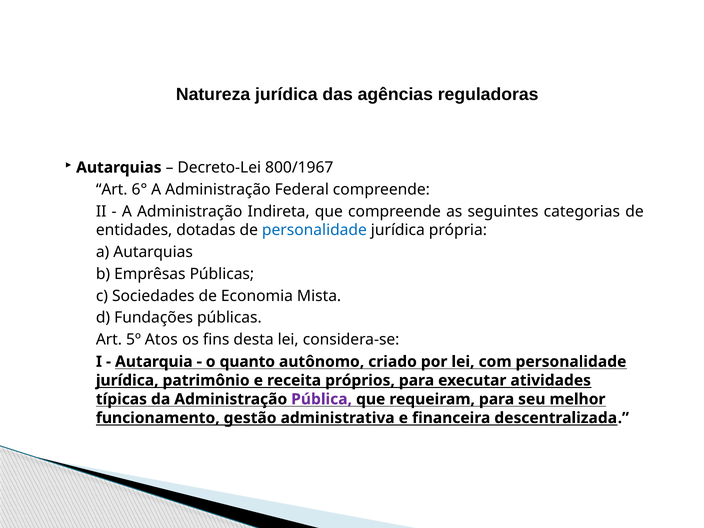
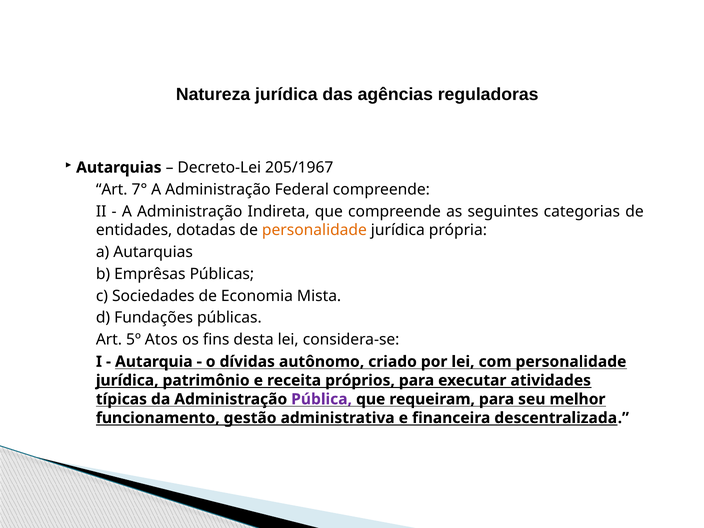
800/1967: 800/1967 -> 205/1967
6°: 6° -> 7°
personalidade at (314, 230) colour: blue -> orange
quanto: quanto -> dívidas
